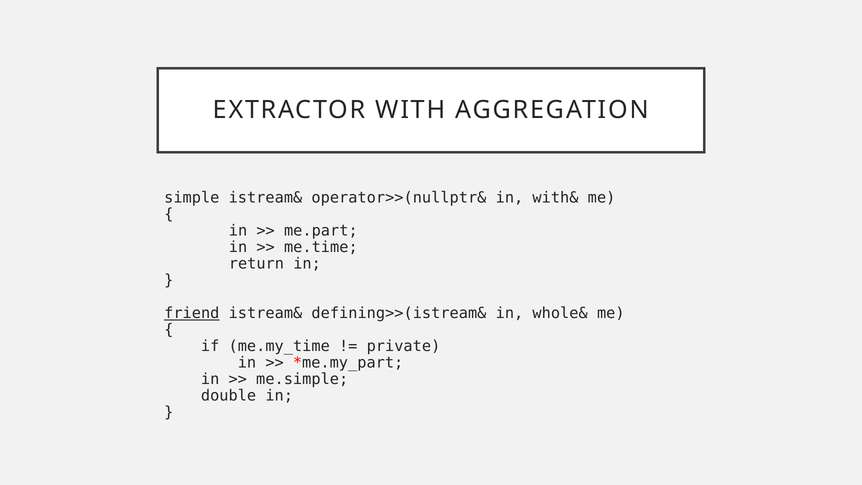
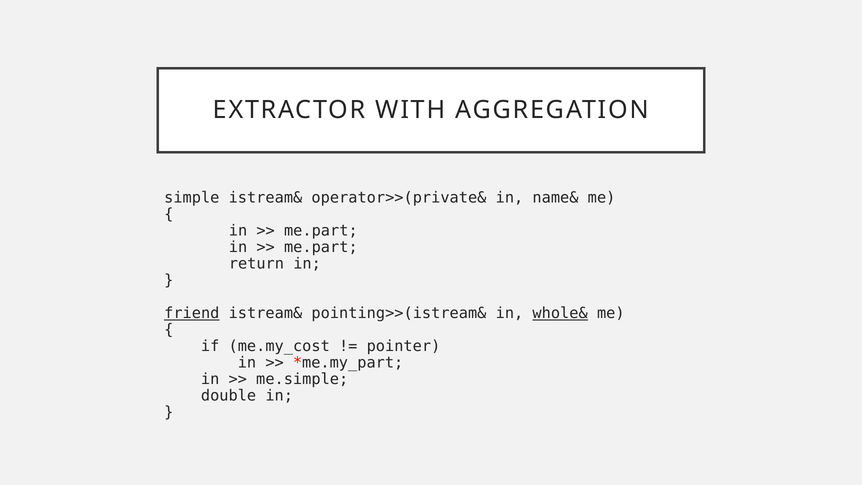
operator>>(nullptr&: operator>>(nullptr& -> operator>>(private&
with&: with& -> name&
me.time at (321, 247): me.time -> me.part
defining>>(istream&: defining>>(istream& -> pointing>>(istream&
whole& underline: none -> present
me.my_time: me.my_time -> me.my_cost
private: private -> pointer
